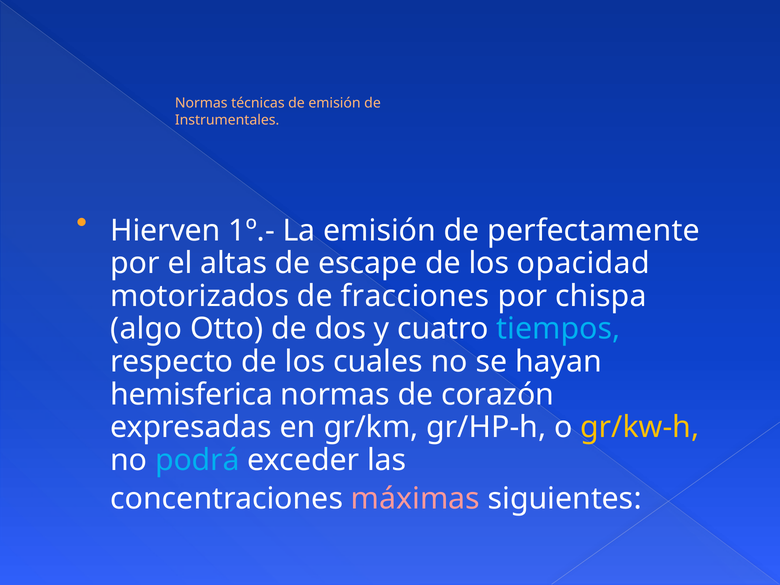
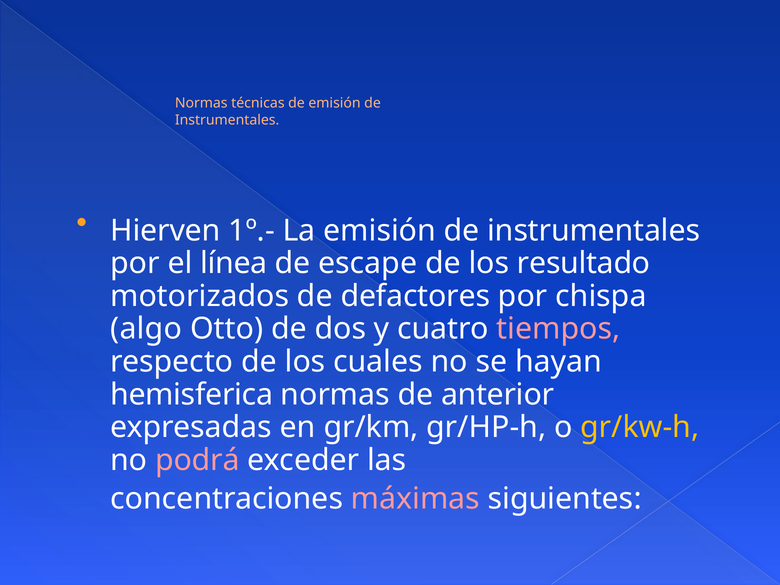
La emisión de perfectamente: perfectamente -> instrumentales
altas: altas -> línea
opacidad: opacidad -> resultado
fracciones: fracciones -> defactores
tiempos colour: light blue -> pink
corazón: corazón -> anterior
podrá colour: light blue -> pink
